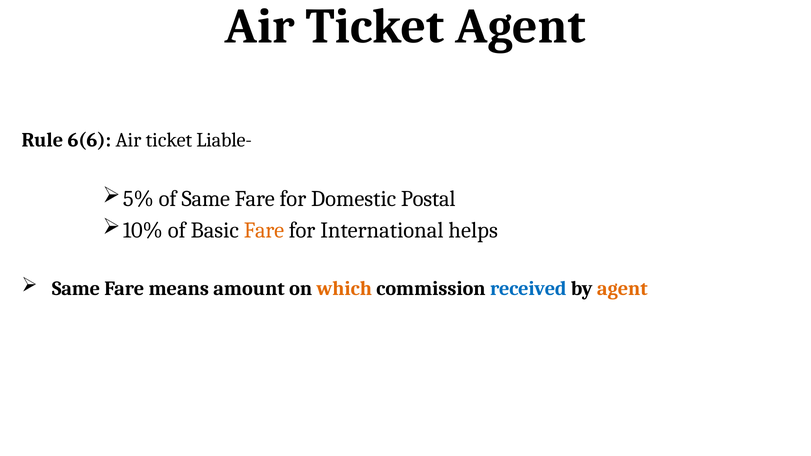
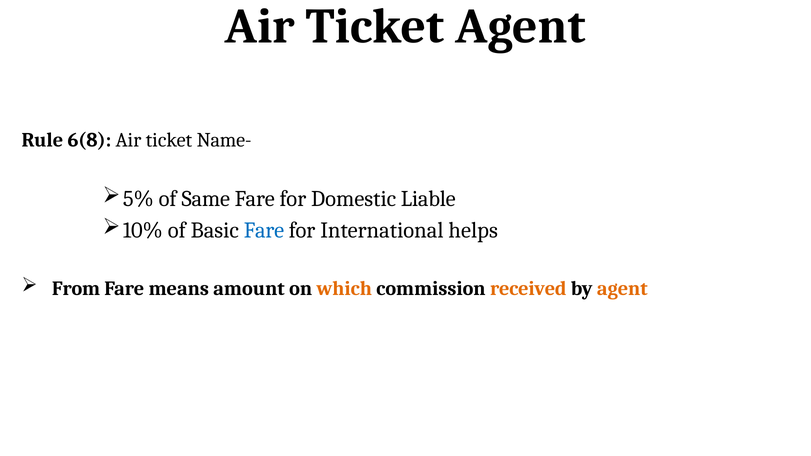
6(6: 6(6 -> 6(8
Liable-: Liable- -> Name-
Postal: Postal -> Liable
Fare at (264, 231) colour: orange -> blue
Same at (76, 289): Same -> From
received colour: blue -> orange
